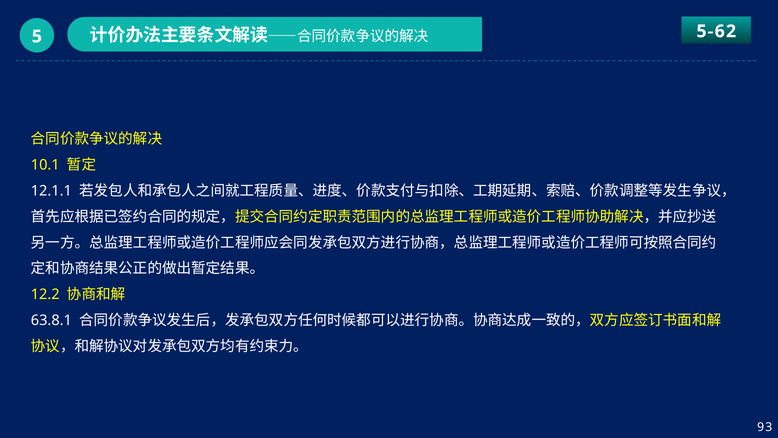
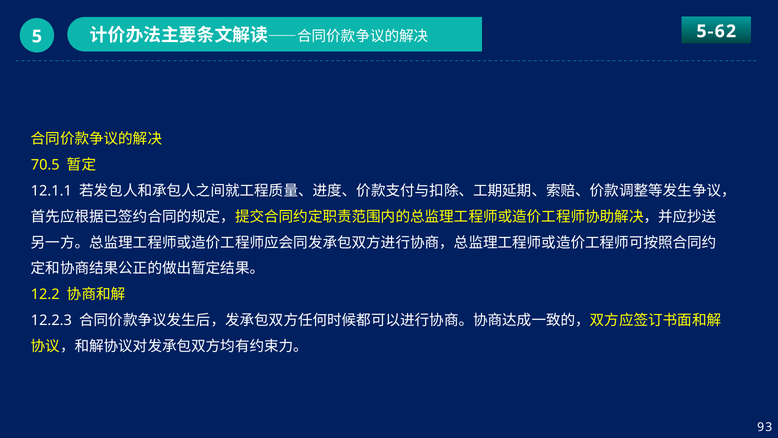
10.1: 10.1 -> 70.5
63.8.1: 63.8.1 -> 12.2.3
